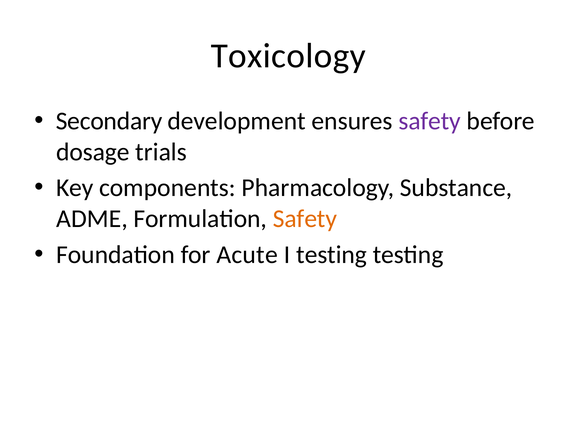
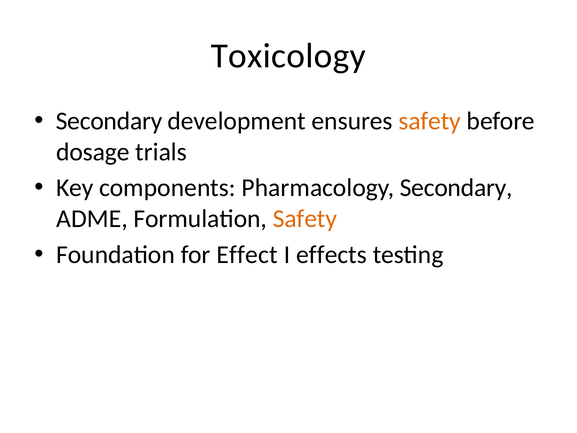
safety at (430, 121) colour: purple -> orange
Pharmacology Substance: Substance -> Secondary
Acute: Acute -> Effect
I testing: testing -> effects
